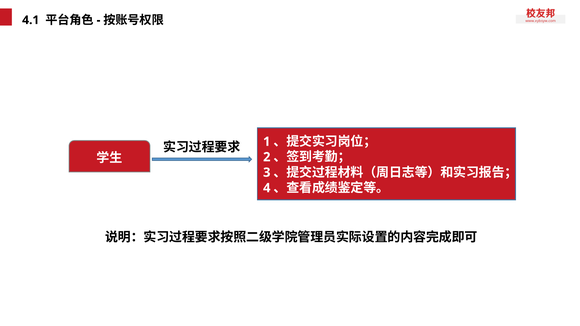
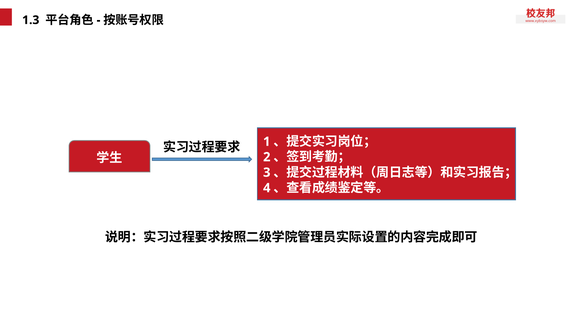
4.1: 4.1 -> 1.3
